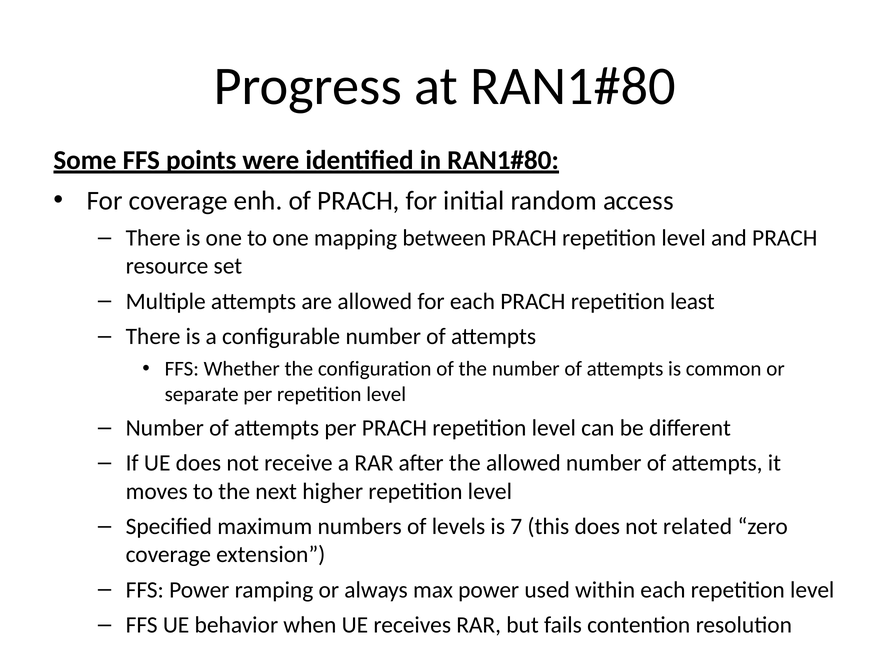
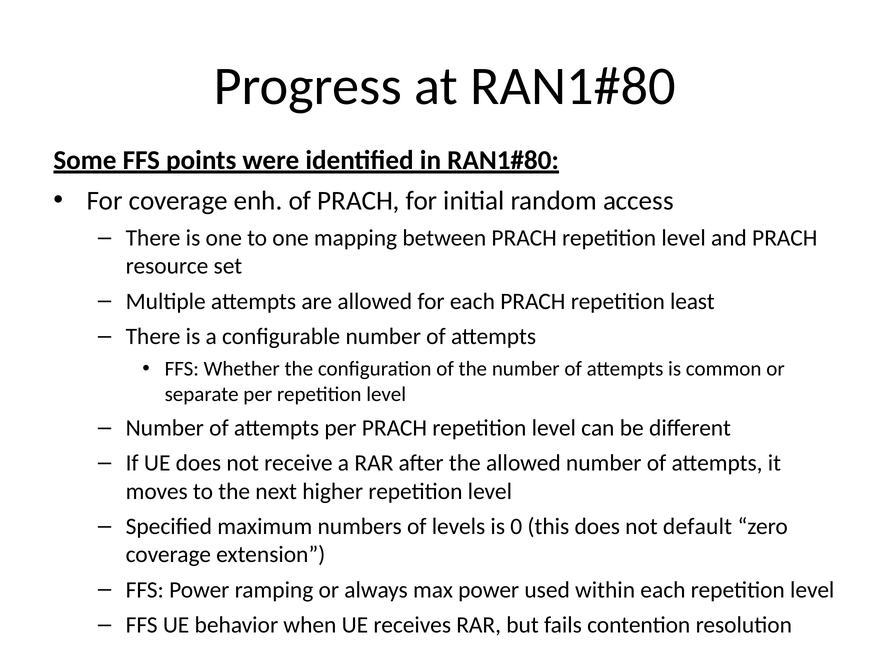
7: 7 -> 0
related: related -> default
